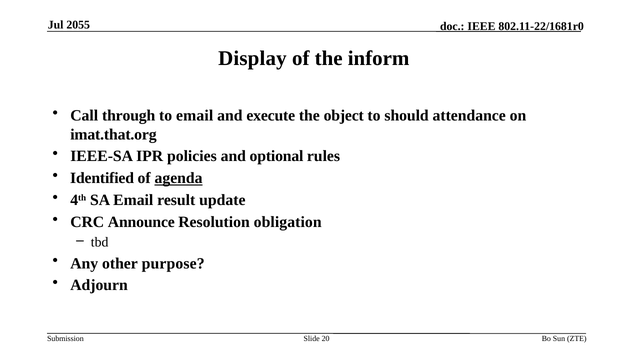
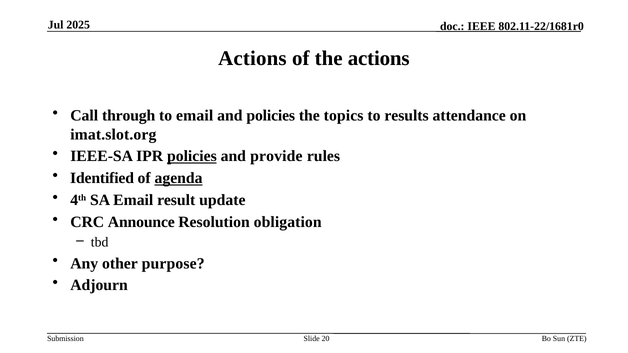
2055: 2055 -> 2025
Display at (252, 58): Display -> Actions
the inform: inform -> actions
and execute: execute -> policies
object: object -> topics
should: should -> results
imat.that.org: imat.that.org -> imat.slot.org
policies at (192, 156) underline: none -> present
optional: optional -> provide
